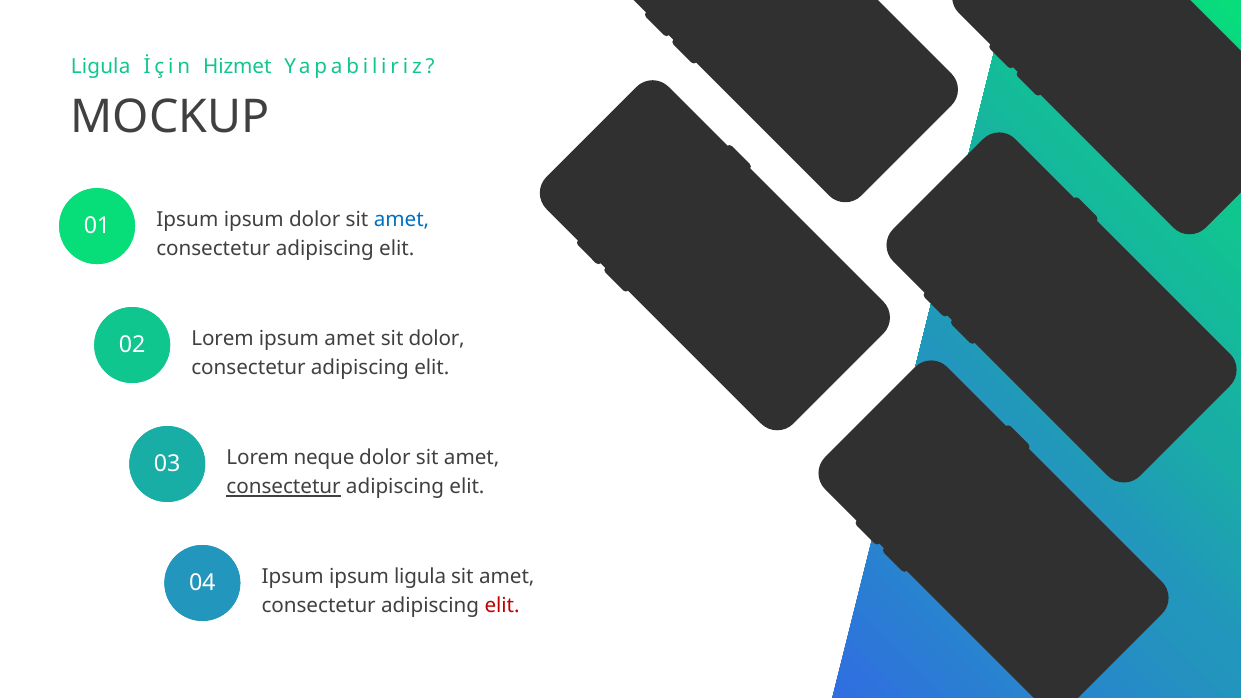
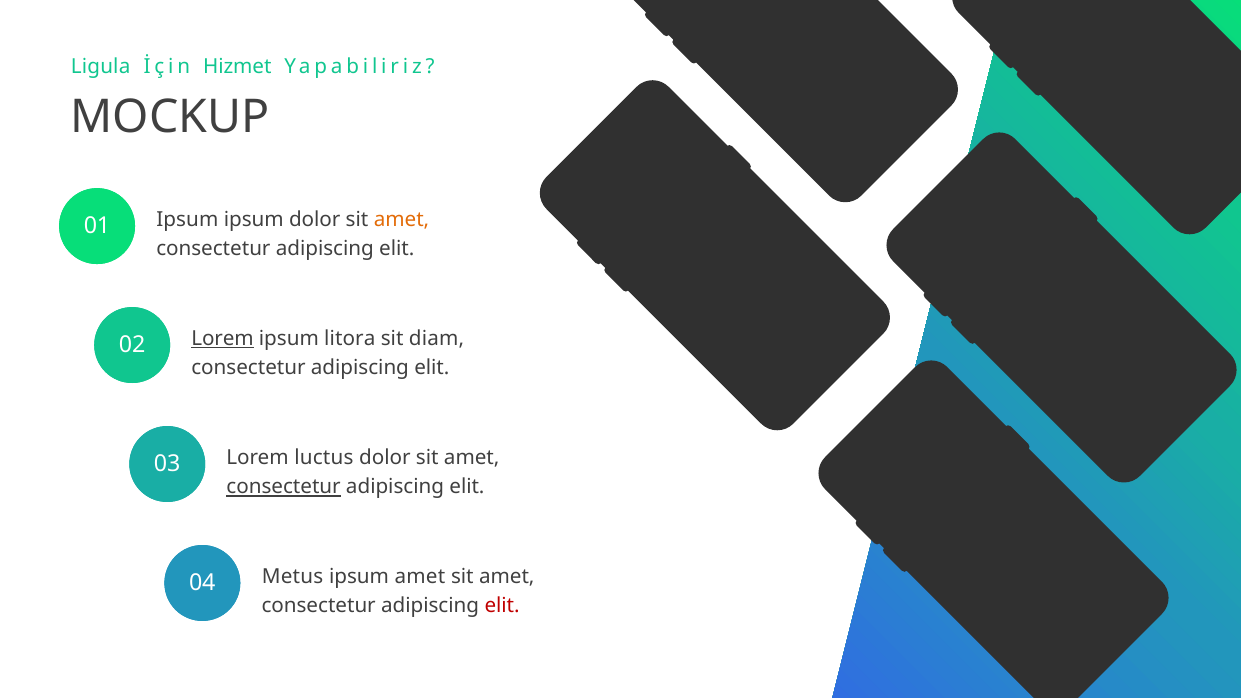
amet at (402, 219) colour: blue -> orange
Lorem at (223, 338) underline: none -> present
ipsum amet: amet -> litora
sit dolor: dolor -> diam
neque: neque -> luctus
Ipsum at (293, 576): Ipsum -> Metus
ipsum ligula: ligula -> amet
